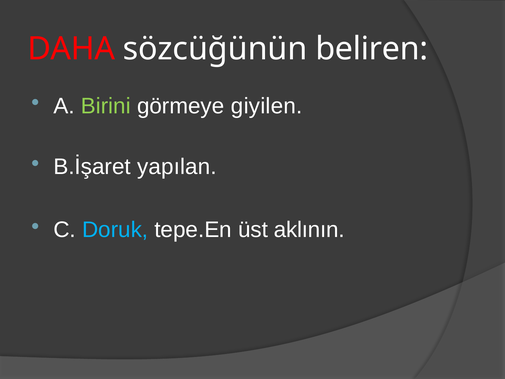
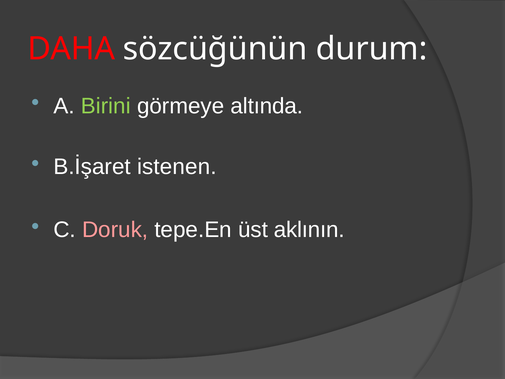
beliren: beliren -> durum
giyilen: giyilen -> altında
yapılan: yapılan -> istenen
Doruk colour: light blue -> pink
